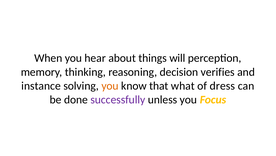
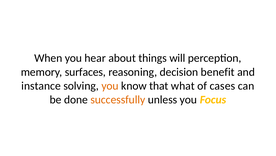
thinking: thinking -> surfaces
verifies: verifies -> benefit
dress: dress -> cases
successfully colour: purple -> orange
